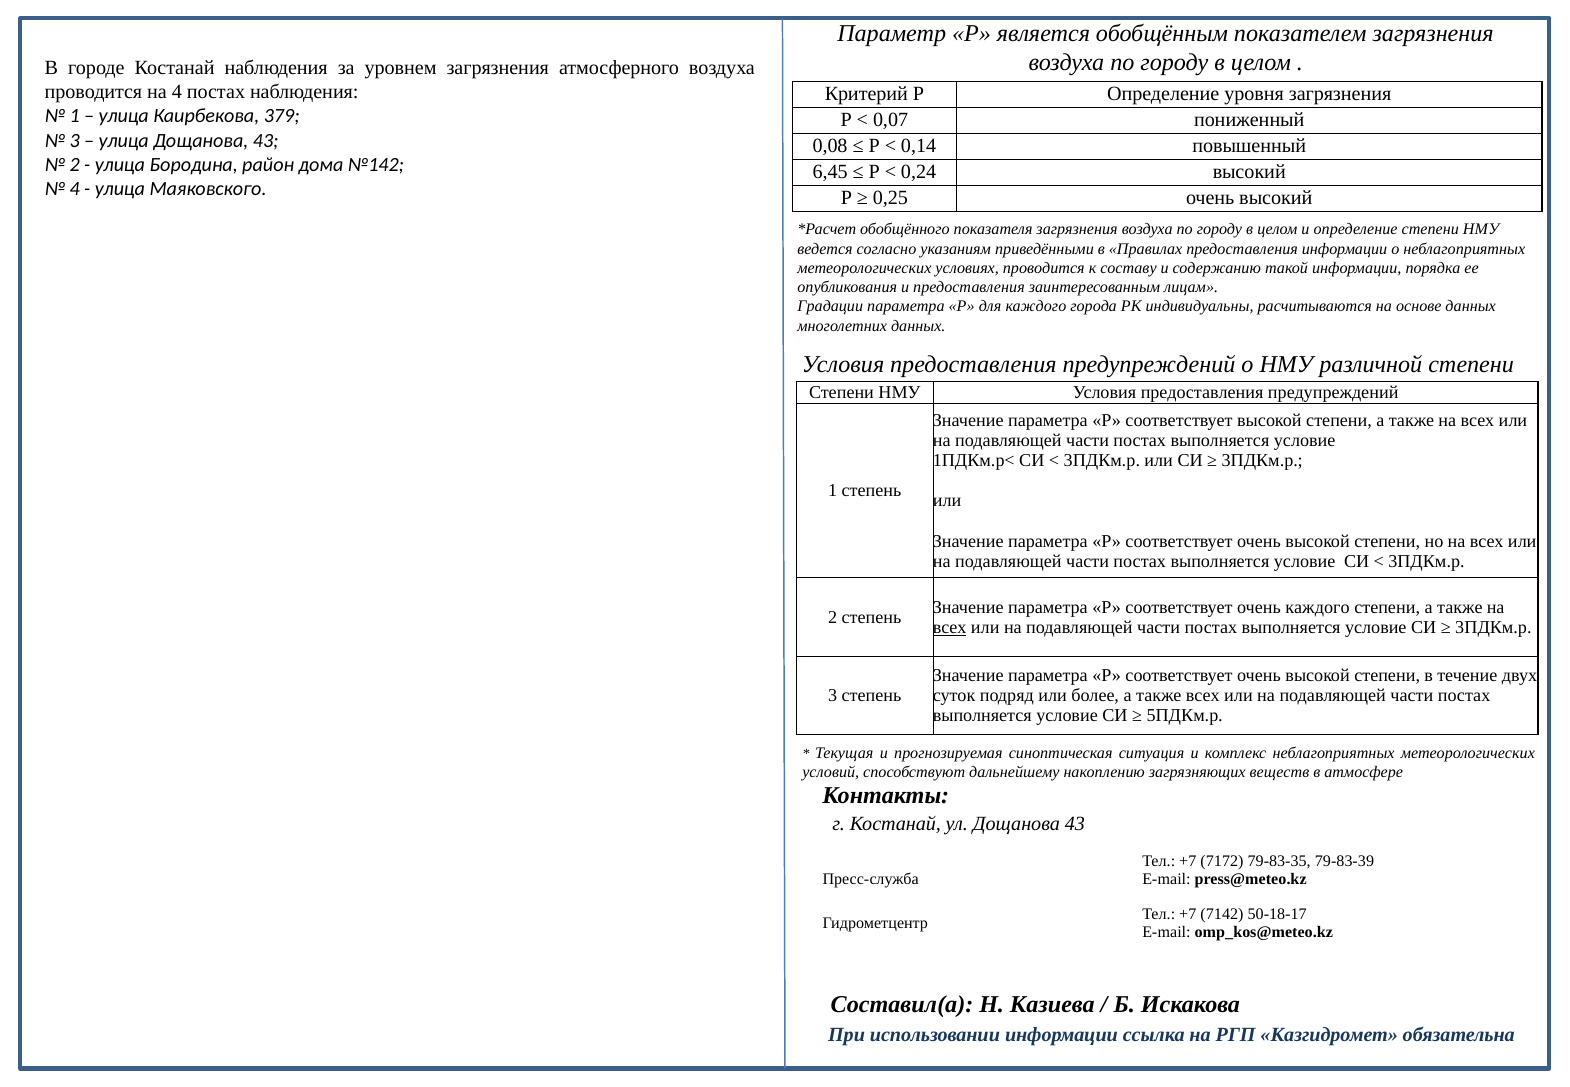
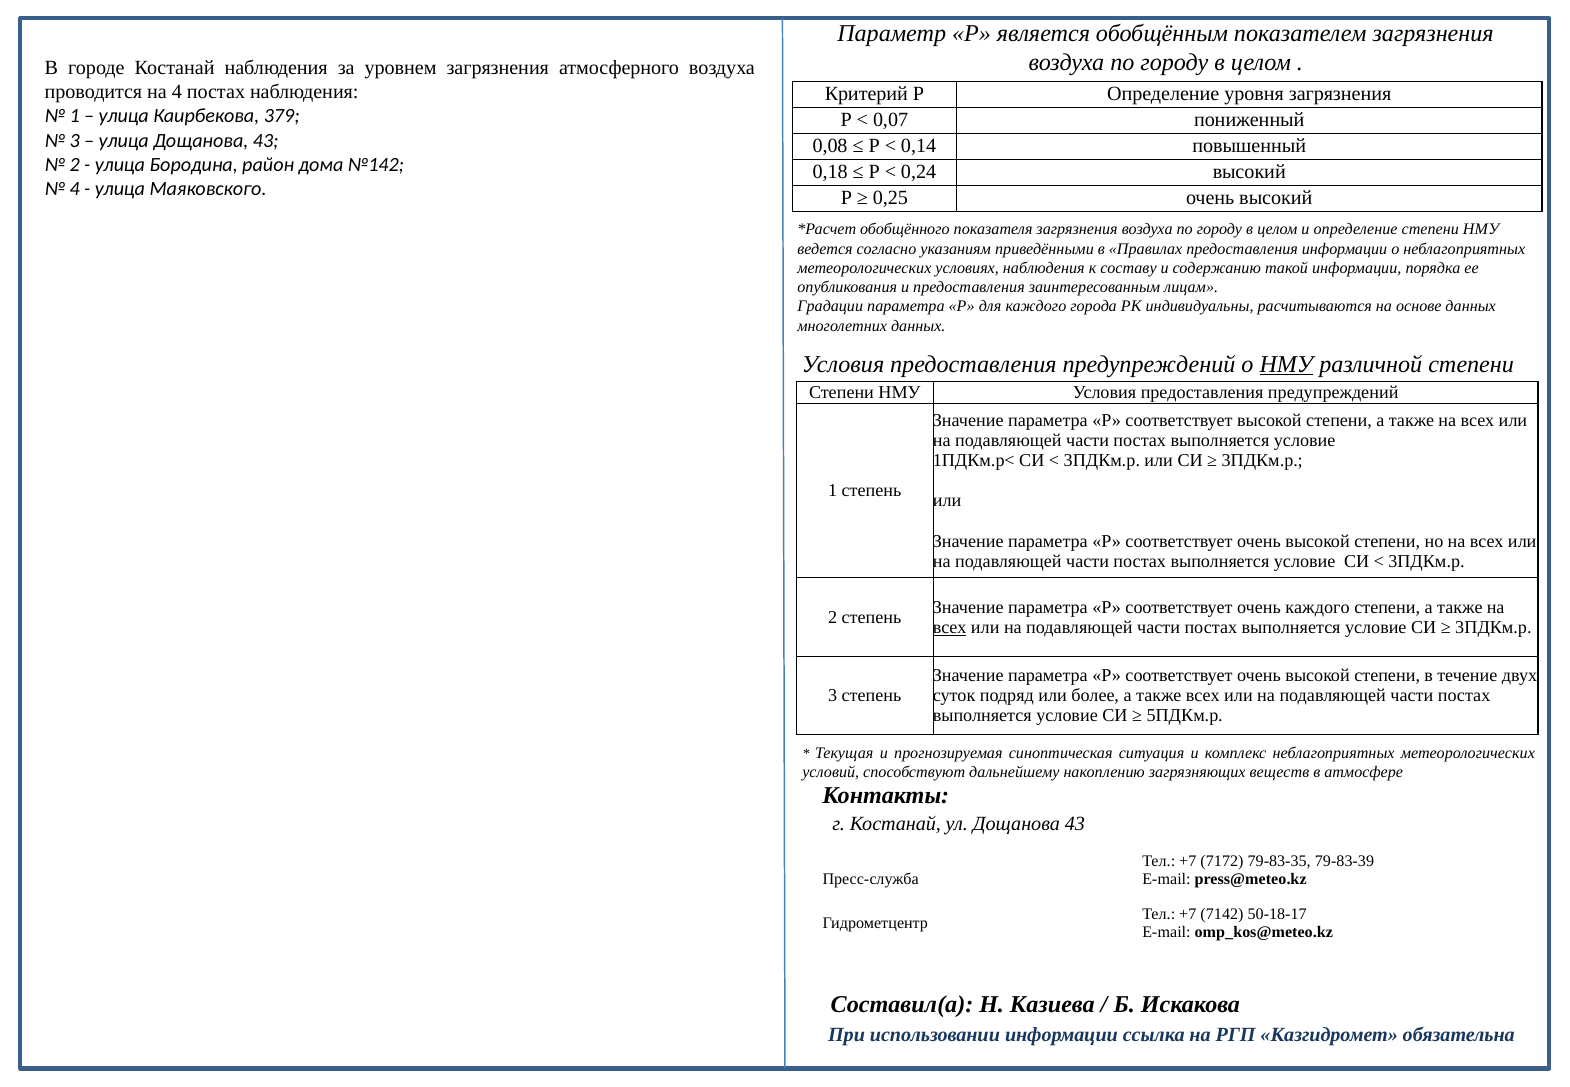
6,45: 6,45 -> 0,18
условиях проводится: проводится -> наблюдения
НМУ at (1286, 364) underline: none -> present
